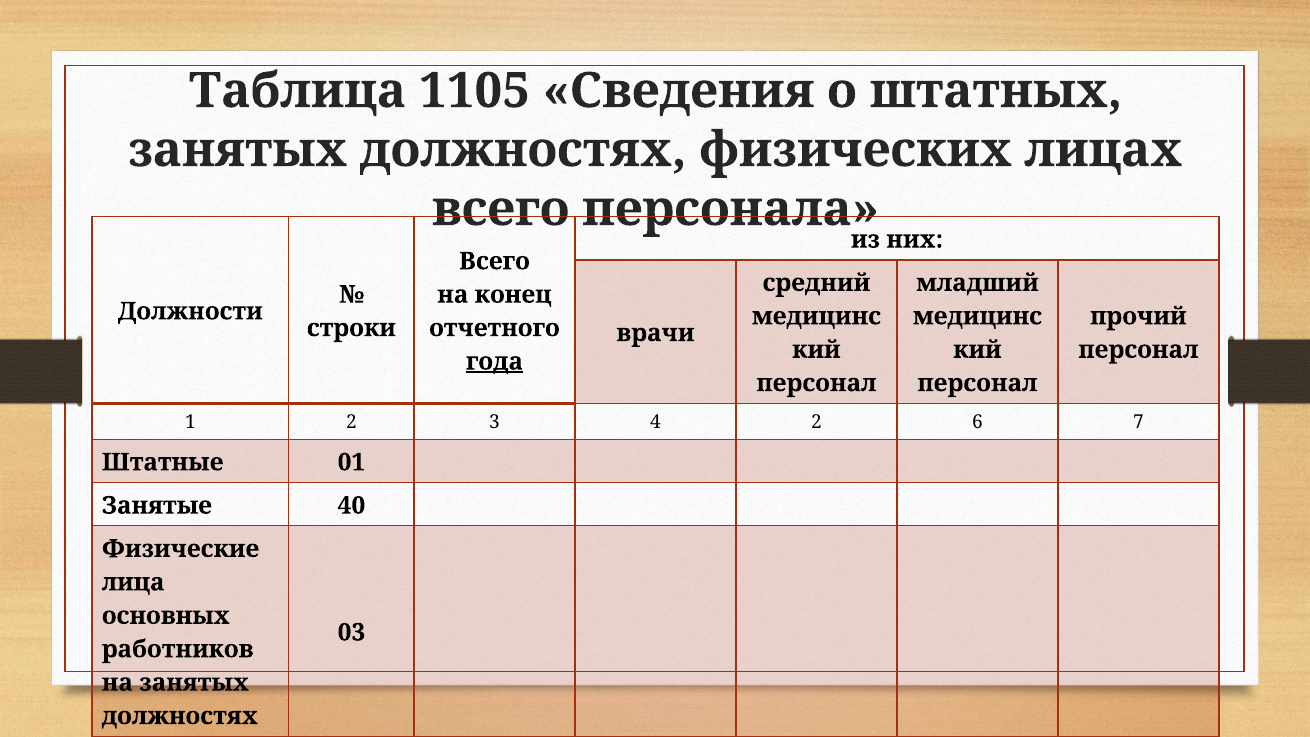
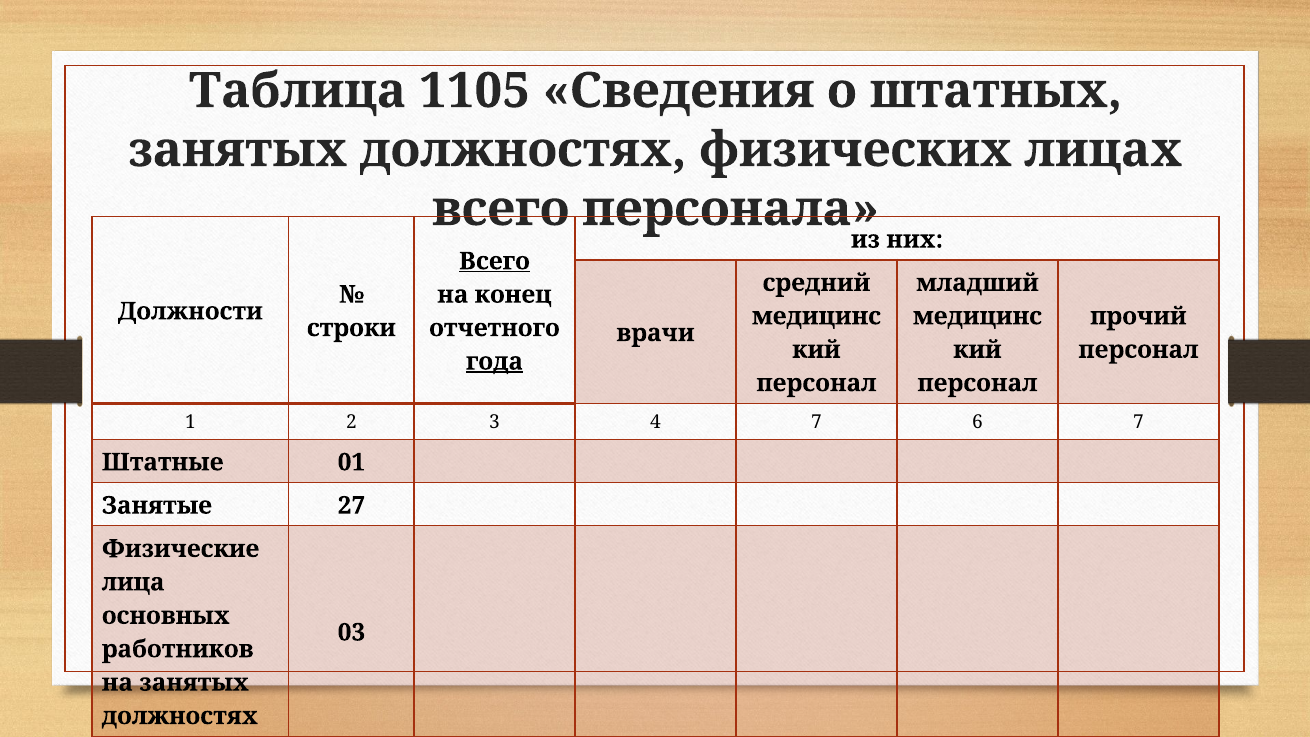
Всего at (495, 261) underline: none -> present
4 2: 2 -> 7
40: 40 -> 27
